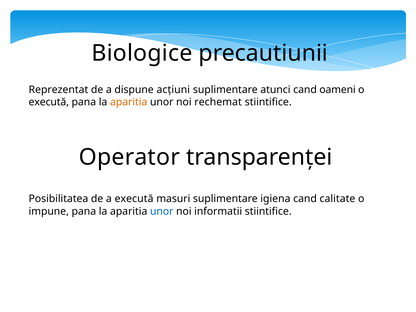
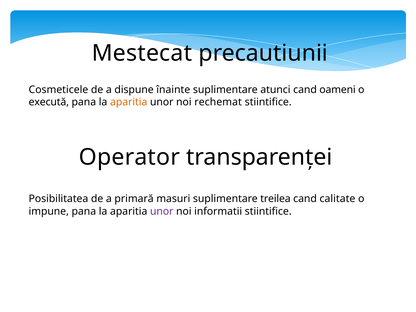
Biologice: Biologice -> Mestecat
Reprezentat: Reprezentat -> Cosmeticele
acţiuni: acţiuni -> înainte
a execută: execută -> primară
igiena: igiena -> treilea
unor at (162, 211) colour: blue -> purple
